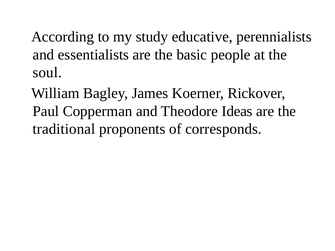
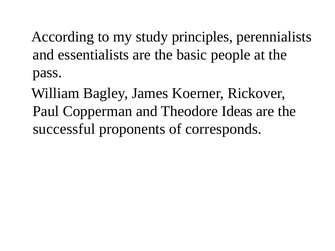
educative: educative -> principles
soul: soul -> pass
traditional: traditional -> successful
